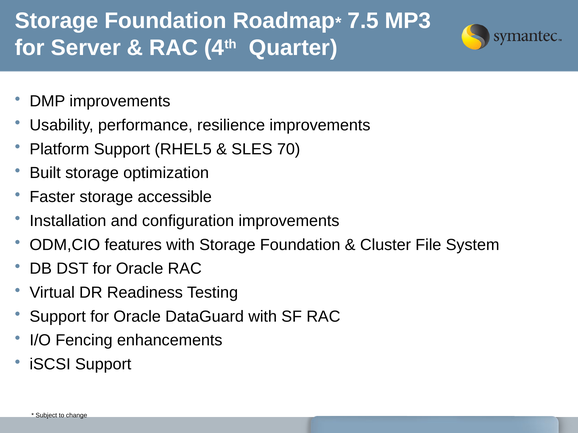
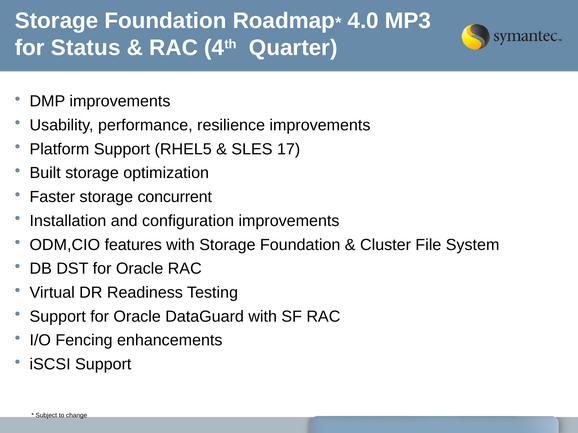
7.5: 7.5 -> 4.0
Server: Server -> Status
70: 70 -> 17
accessible: accessible -> concurrent
